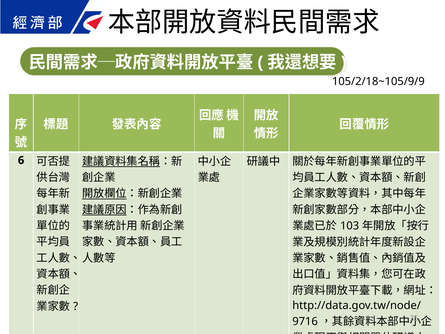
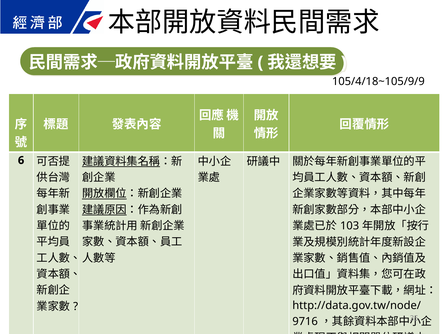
105/2/18~105/9/9: 105/2/18~105/9/9 -> 105/4/18~105/9/9
